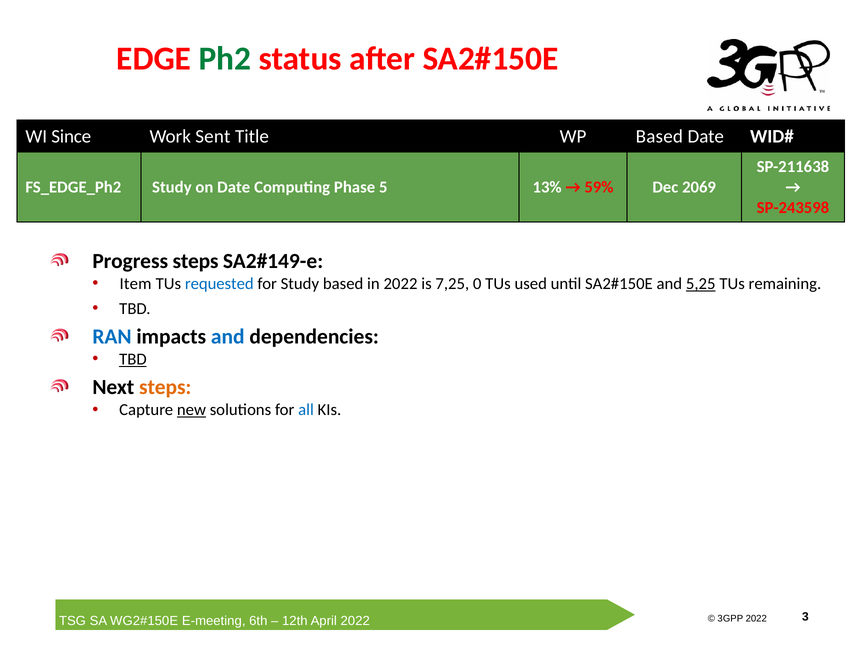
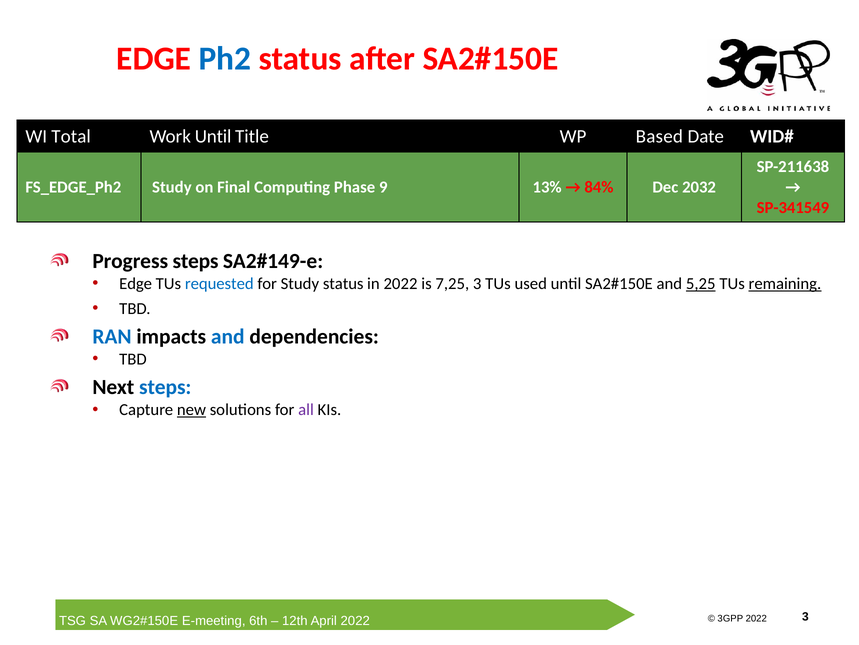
Ph2 colour: green -> blue
Since: Since -> Total
Work Sent: Sent -> Until
on Date: Date -> Final
5: 5 -> 9
59%: 59% -> 84%
2069: 2069 -> 2032
SP-243598: SP-243598 -> SP-341549
Item at (136, 283): Item -> Edge
Study based: based -> status
7,25 0: 0 -> 3
remaining underline: none -> present
TBD at (133, 359) underline: present -> none
steps at (165, 387) colour: orange -> blue
all colour: blue -> purple
